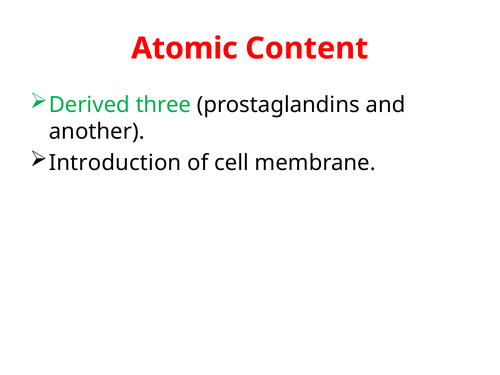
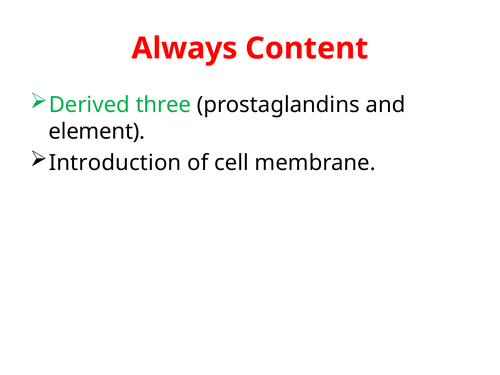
Atomic: Atomic -> Always
another: another -> element
